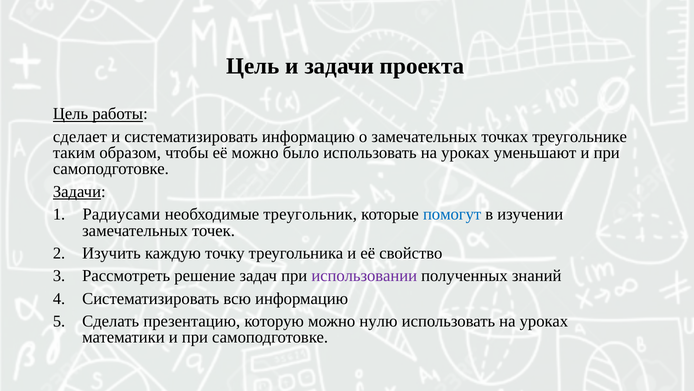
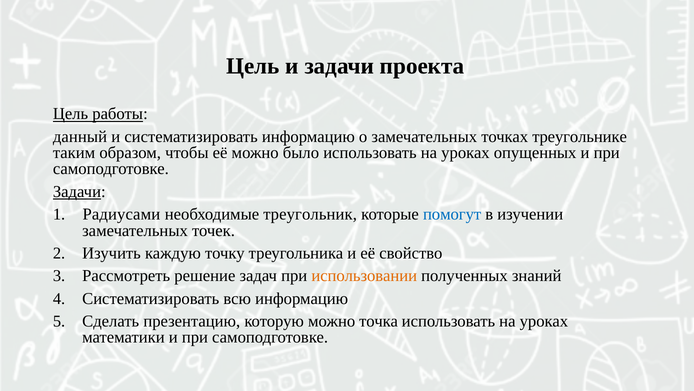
сделает: сделает -> данный
уменьшают: уменьшают -> опущенных
использовании colour: purple -> orange
нулю: нулю -> точка
